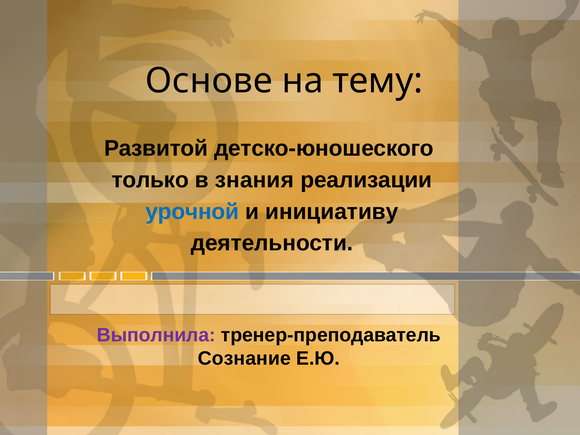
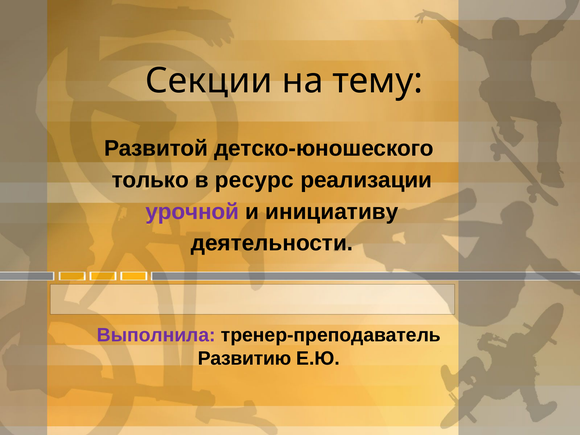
Основе: Основе -> Секции
знания: знания -> ресурс
урочной colour: blue -> purple
Сознание: Сознание -> Развитию
